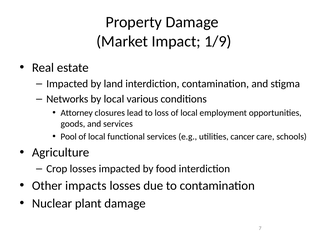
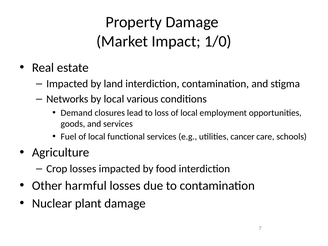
1/9: 1/9 -> 1/0
Attorney: Attorney -> Demand
Pool: Pool -> Fuel
impacts: impacts -> harmful
